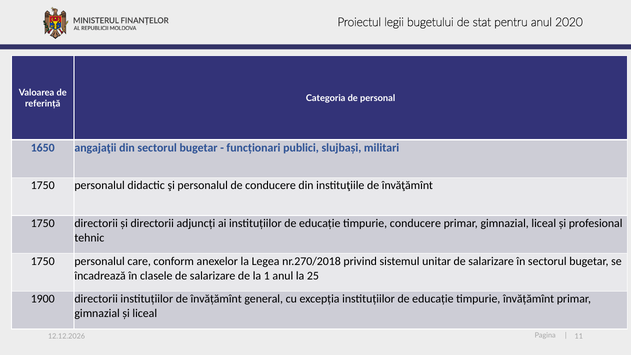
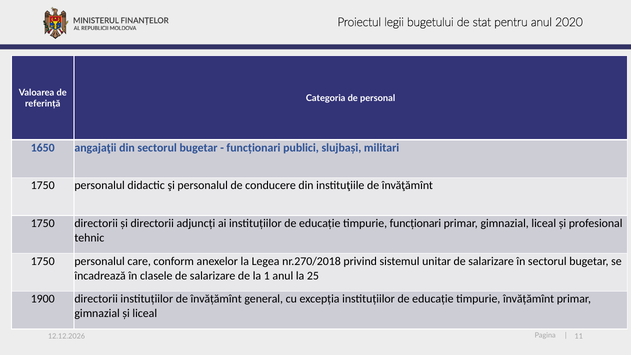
timpurie conducere: conducere -> funcționari
